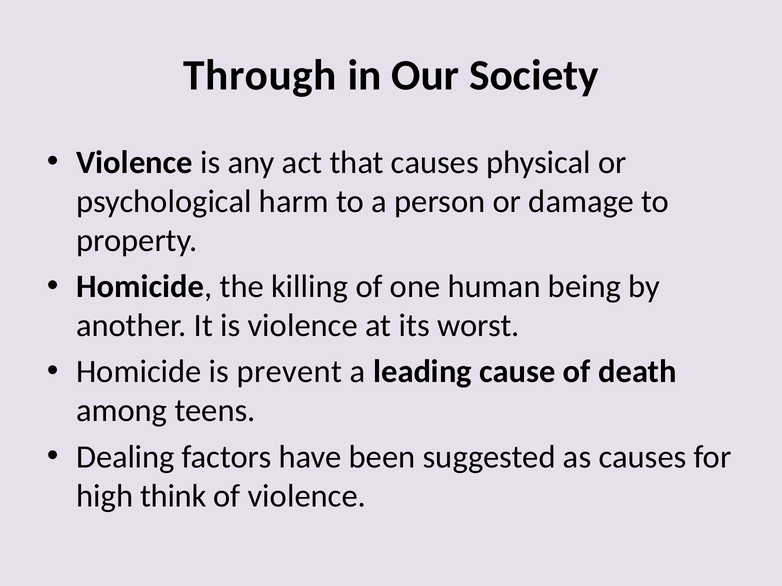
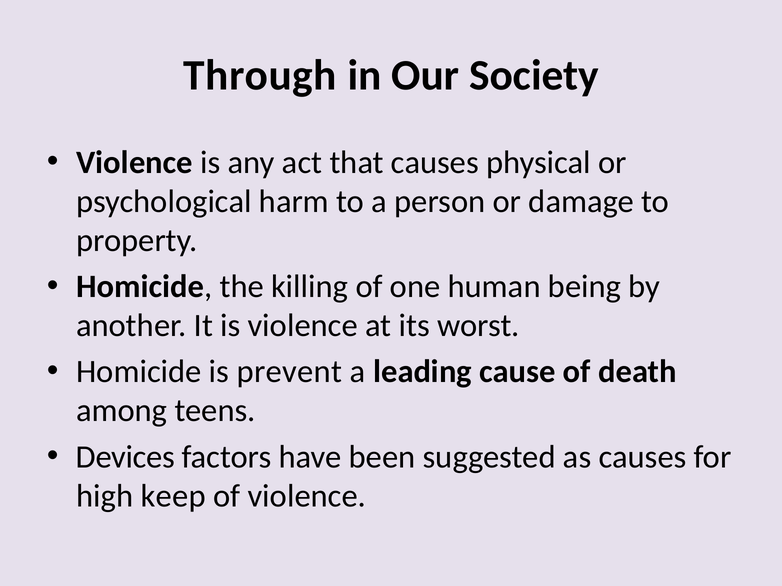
Dealing: Dealing -> Devices
think: think -> keep
